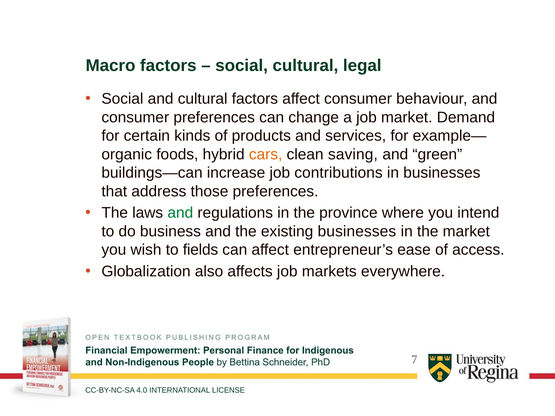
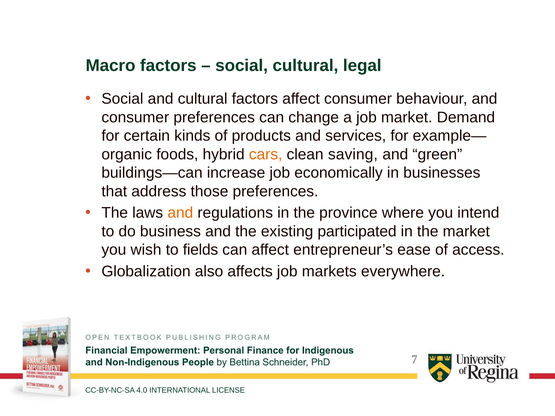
contributions: contributions -> economically
and at (180, 213) colour: green -> orange
existing businesses: businesses -> participated
